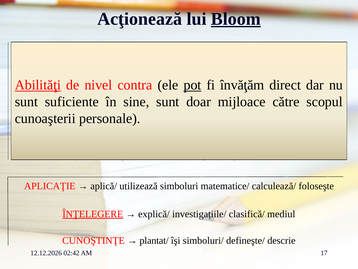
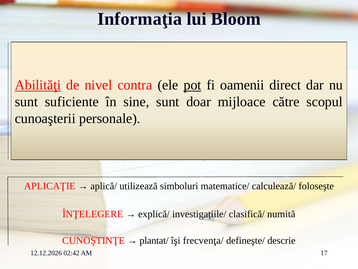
Acţionează: Acţionează -> Informaţia
Bloom underline: present -> none
învăţăm: învăţăm -> oamenii
ÎNŢELEGERE underline: present -> none
mediul: mediul -> numită
simboluri/: simboluri/ -> frecvenţa/
